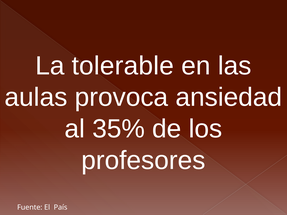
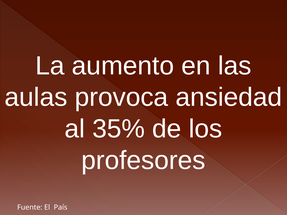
tolerable: tolerable -> aumento
